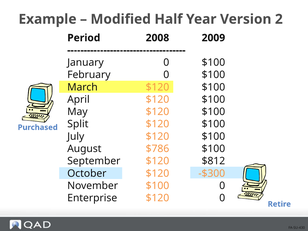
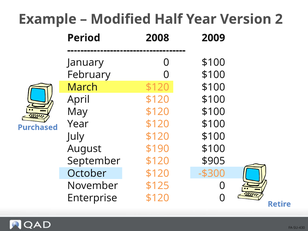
Split at (78, 124): Split -> Year
$786: $786 -> $190
$812: $812 -> $905
November $100: $100 -> $125
